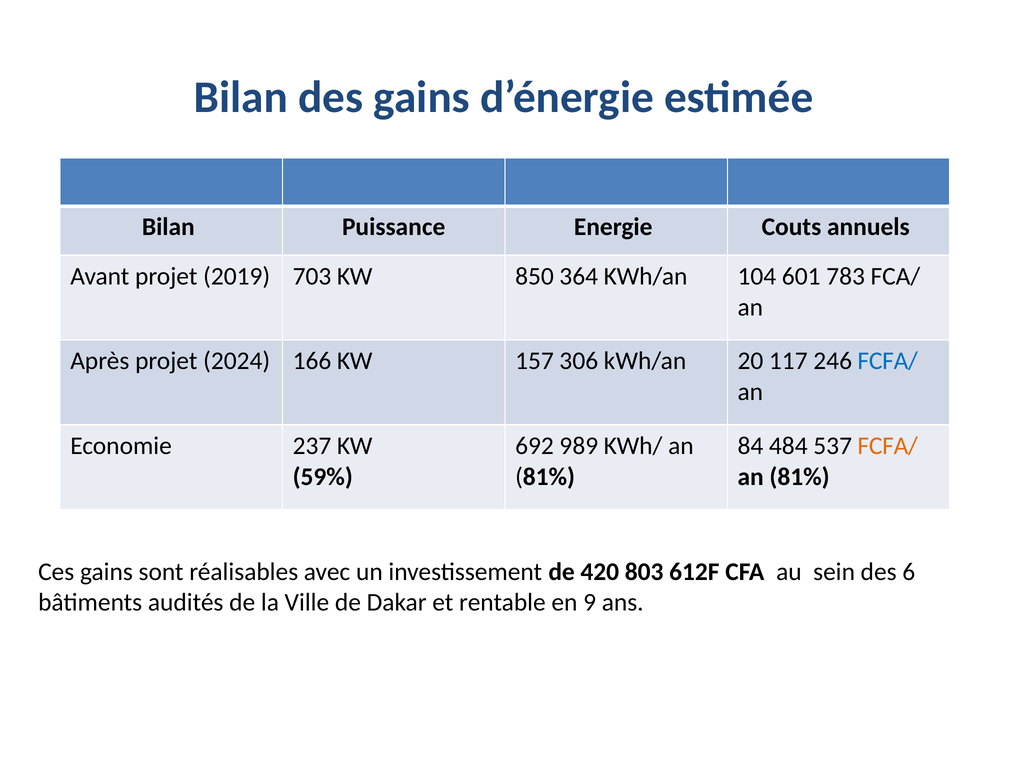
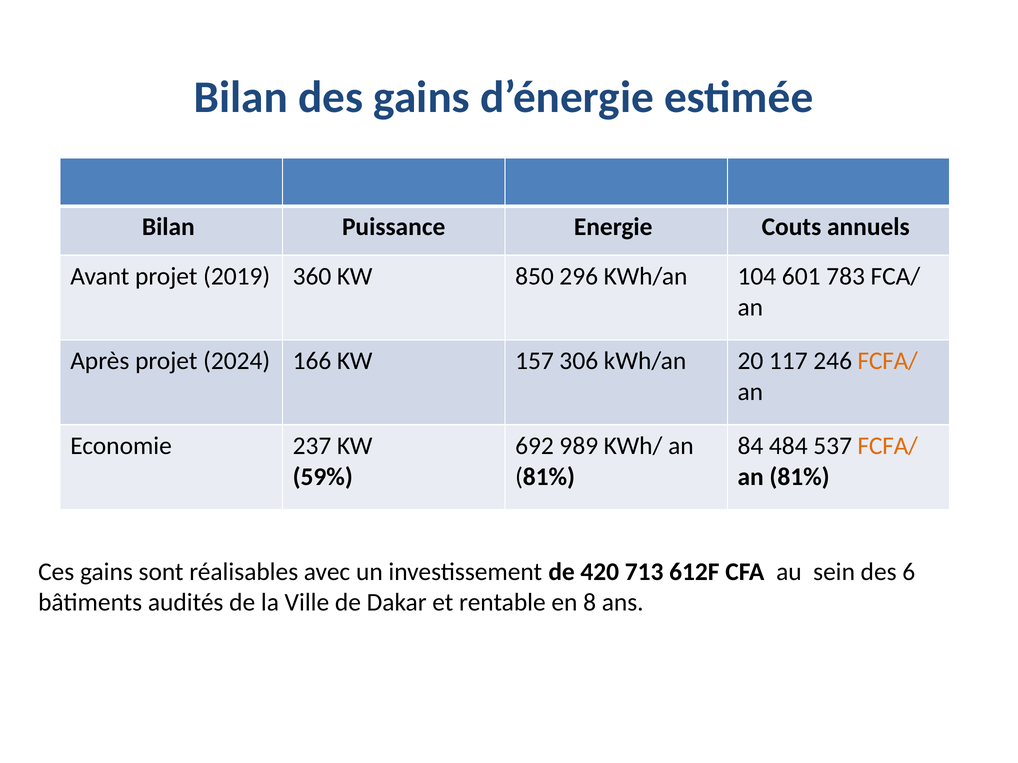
703: 703 -> 360
364: 364 -> 296
FCFA/ at (888, 361) colour: blue -> orange
803: 803 -> 713
9: 9 -> 8
